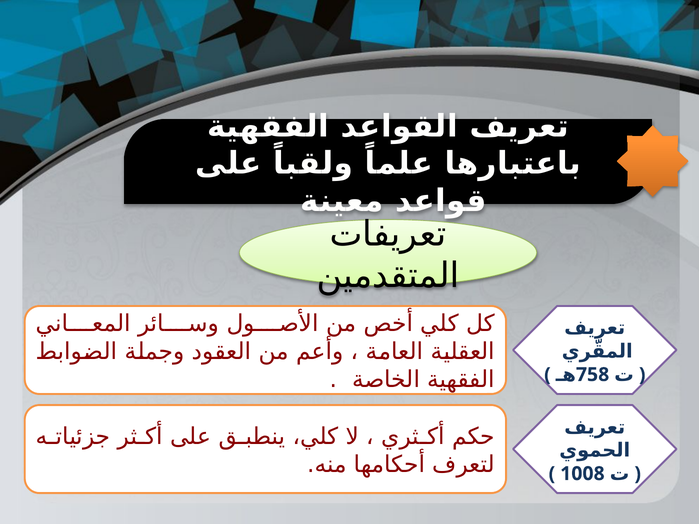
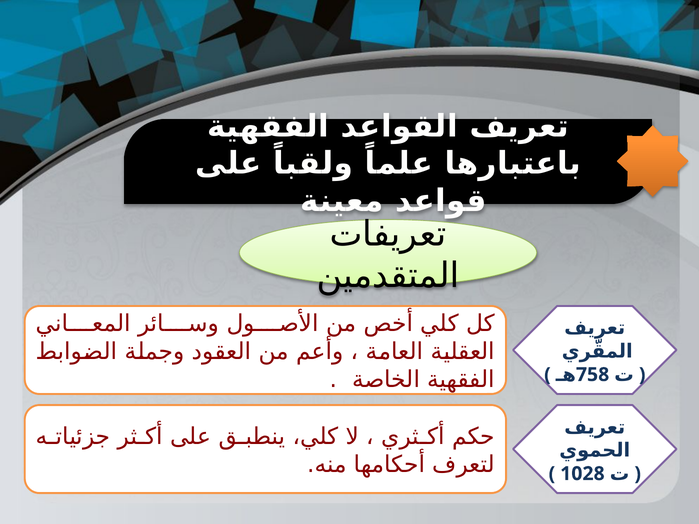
1008: 1008 -> 1028
